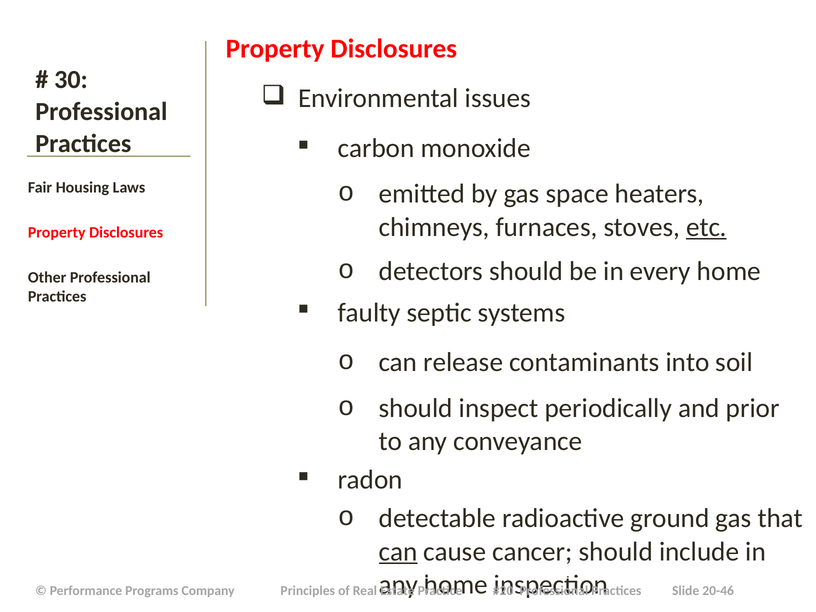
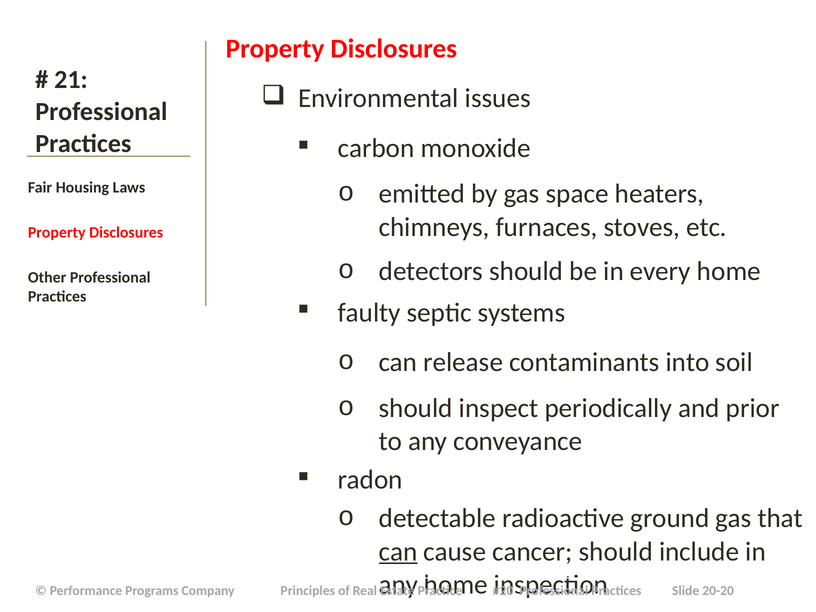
30: 30 -> 21
etc underline: present -> none
20-46: 20-46 -> 20-20
